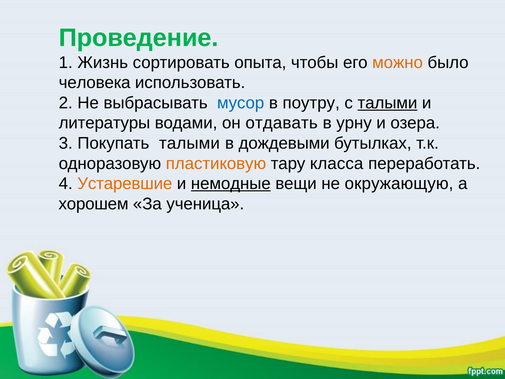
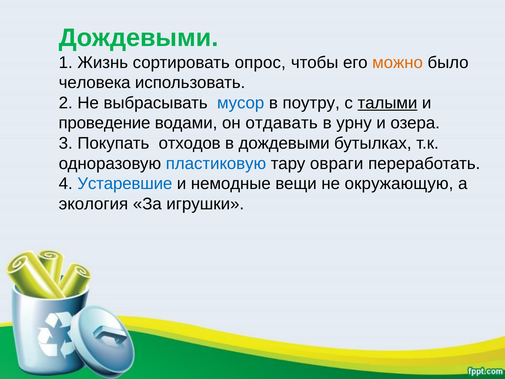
Проведение at (139, 38): Проведение -> Дождевыми
опыта: опыта -> опрос
литературы: литературы -> проведение
Покупать талыми: талыми -> отходов
пластиковую colour: orange -> blue
класса: класса -> овраги
Устаревшие colour: orange -> blue
немодные underline: present -> none
хорошем: хорошем -> экология
ученица: ученица -> игрушки
